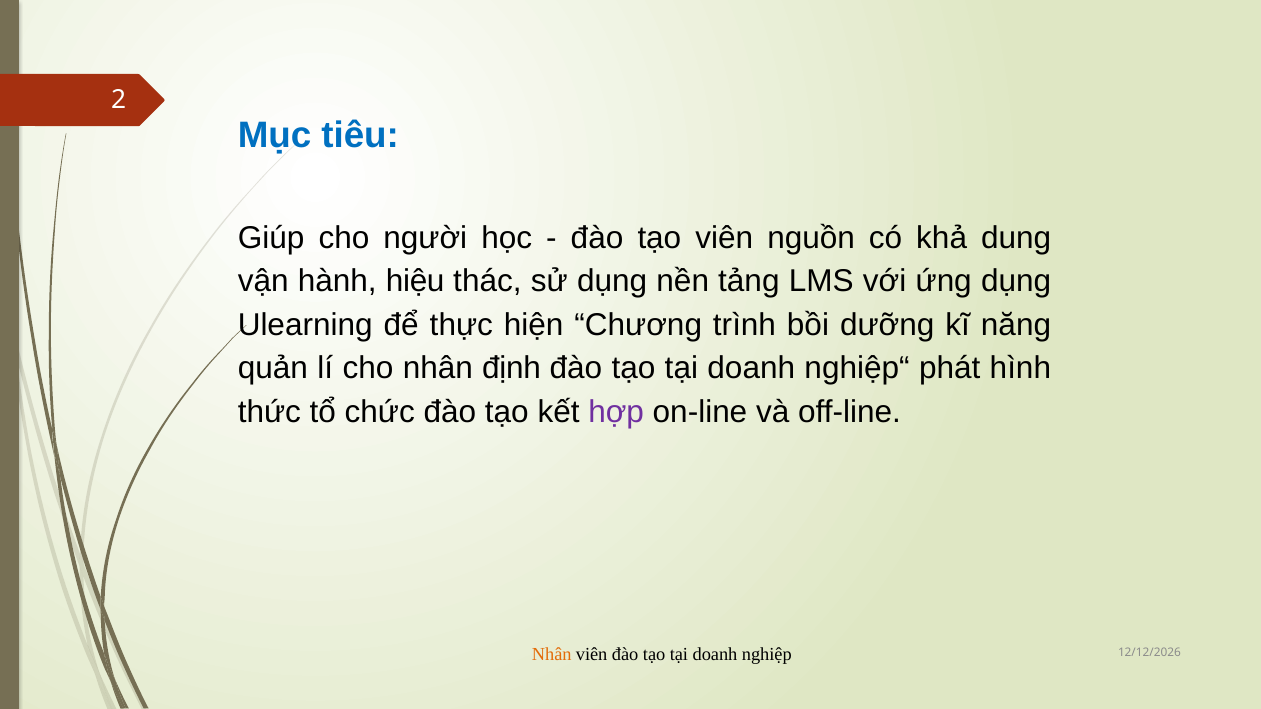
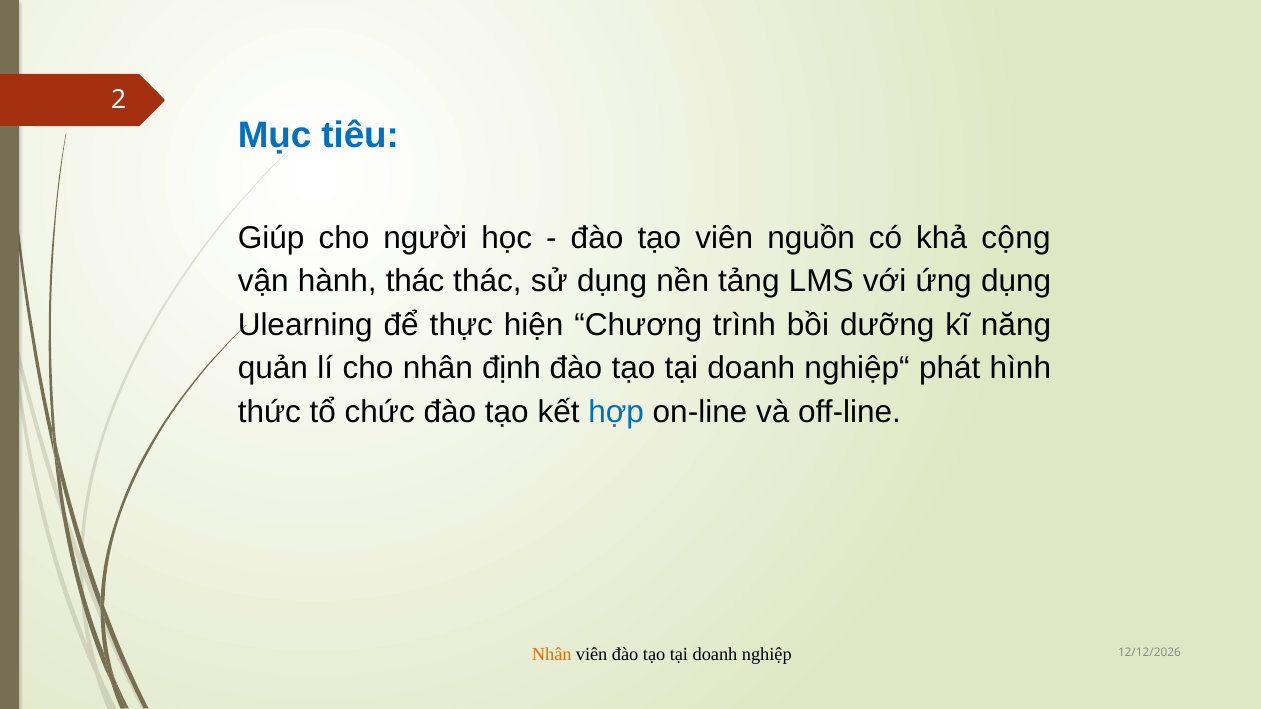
dung: dung -> cộng
hành hiệu: hiệu -> thác
hợp colour: purple -> blue
